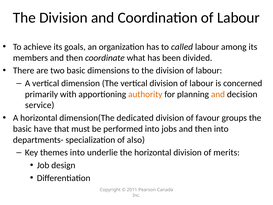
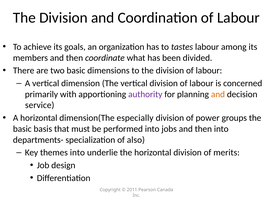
called: called -> tastes
authority colour: orange -> purple
dedicated: dedicated -> especially
favour: favour -> power
have: have -> basis
